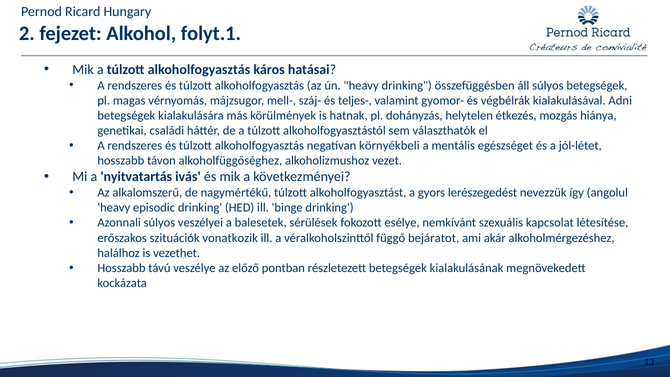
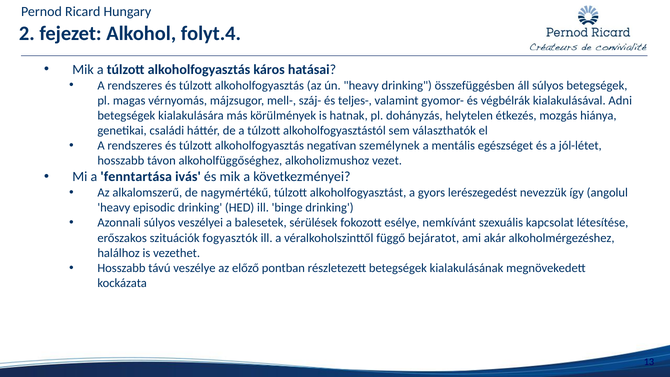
folyt.1: folyt.1 -> folyt.4
környékbeli: környékbeli -> személynek
nyitvatartás: nyitvatartás -> fenntartása
vonatkozik: vonatkozik -> fogyasztók
